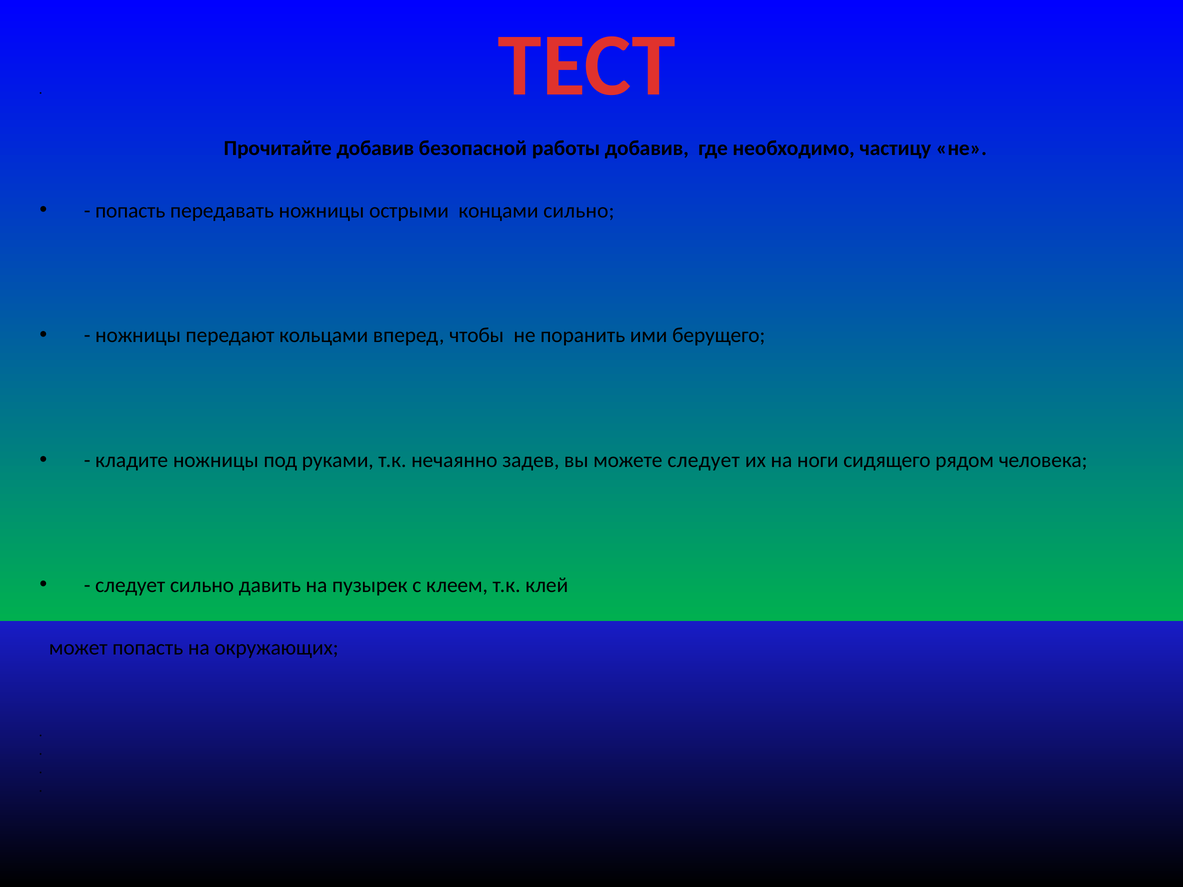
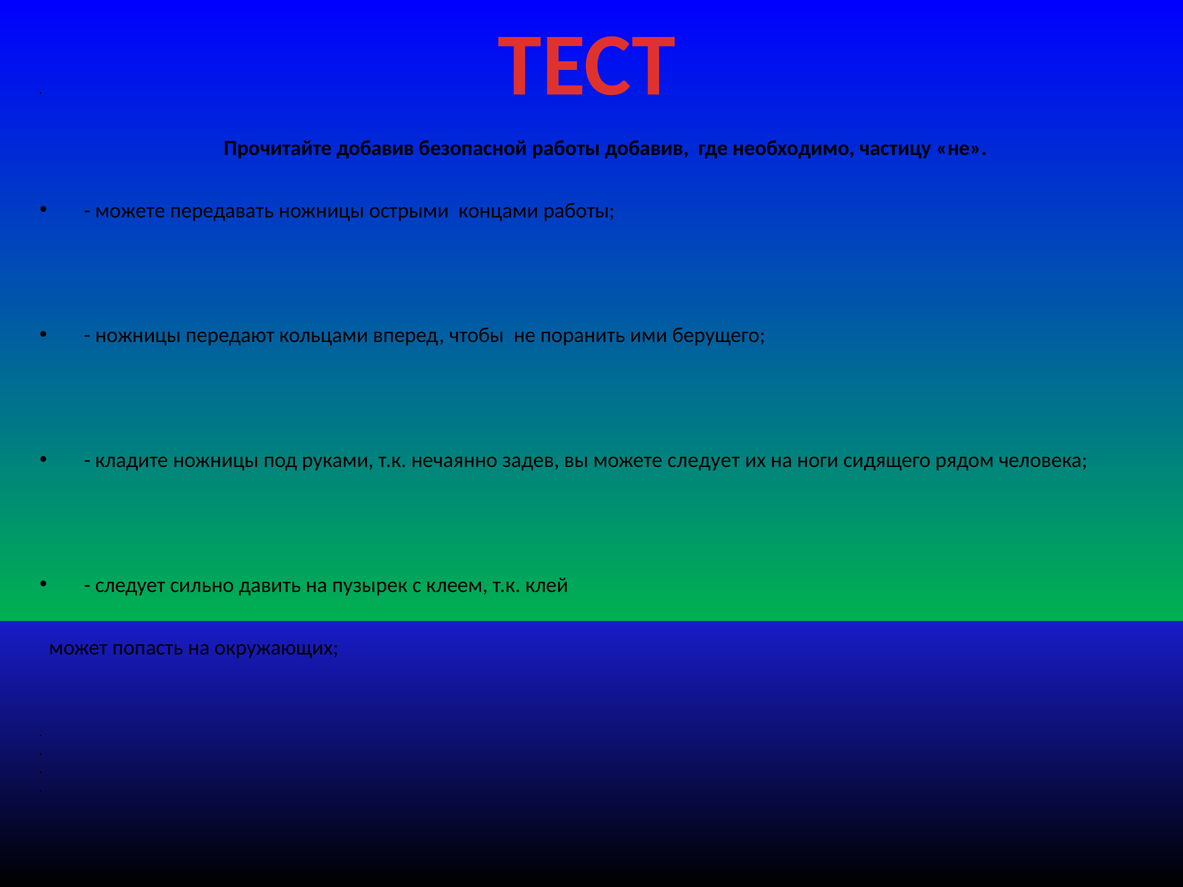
попасть at (130, 211): попасть -> можете
концами сильно: сильно -> работы
